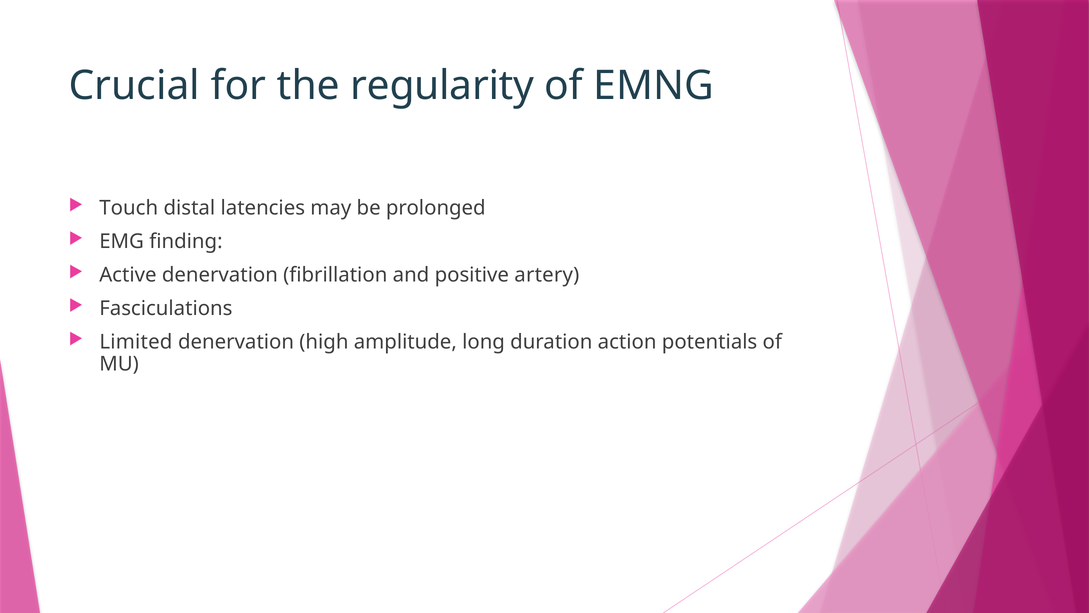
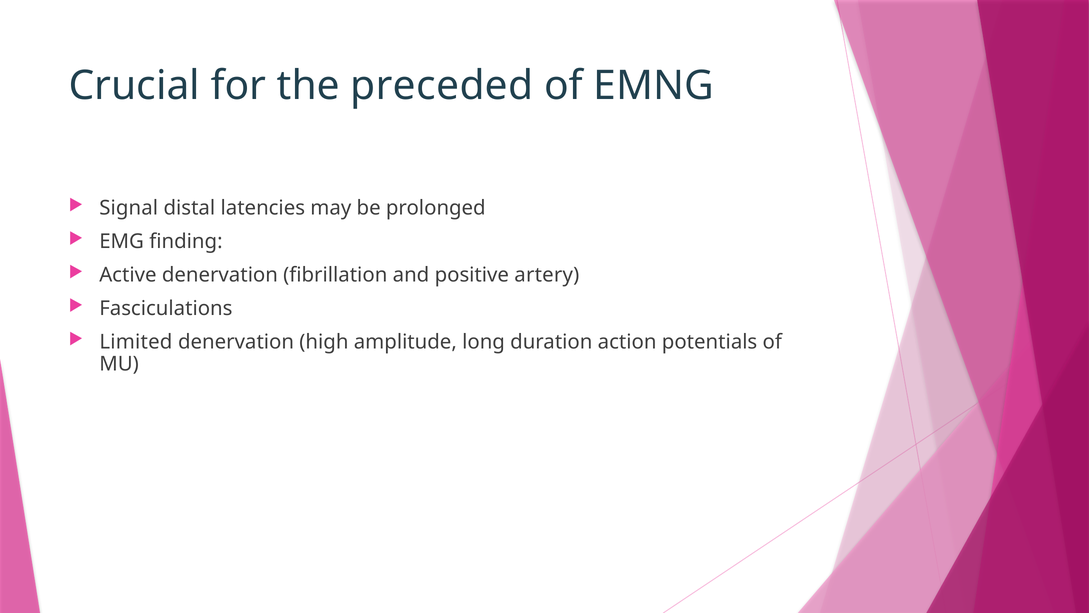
regularity: regularity -> preceded
Touch: Touch -> Signal
